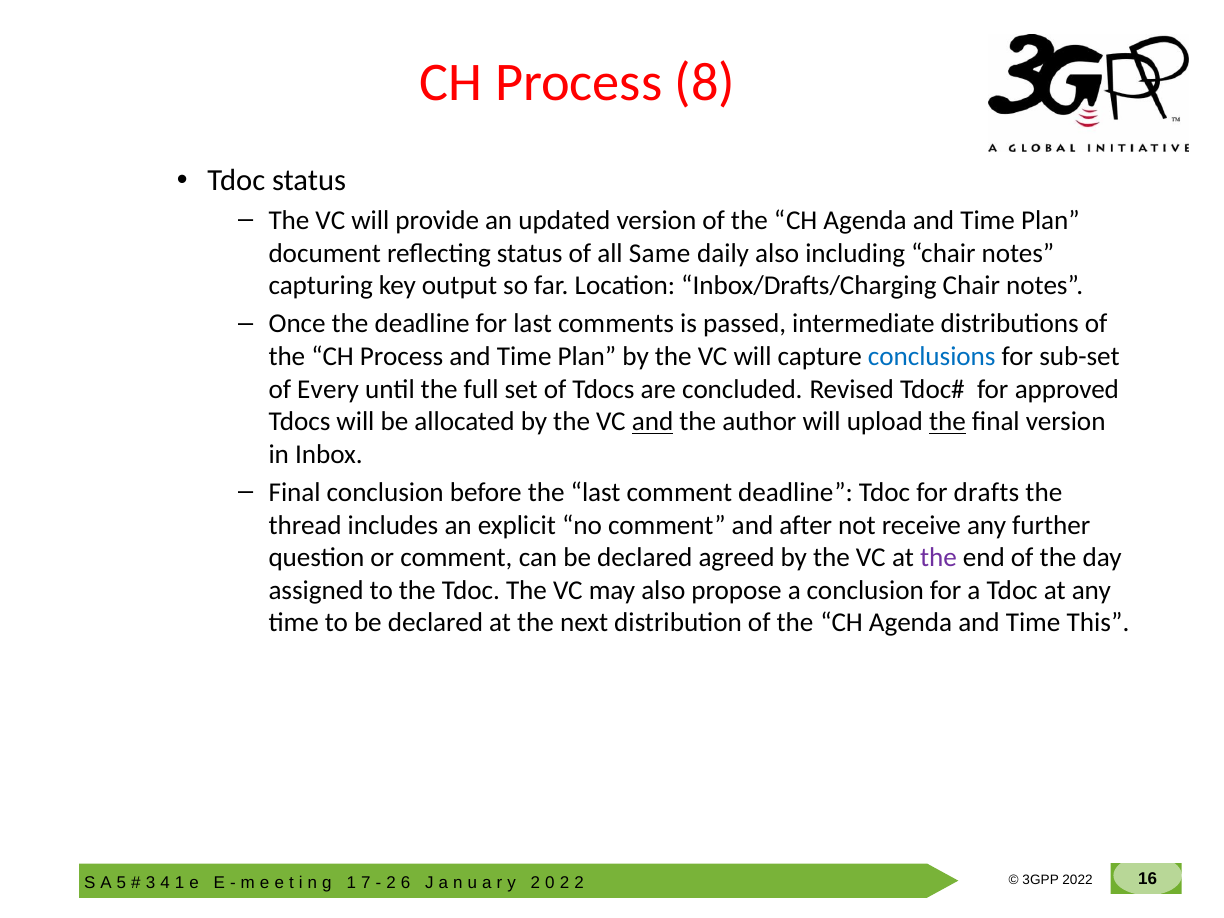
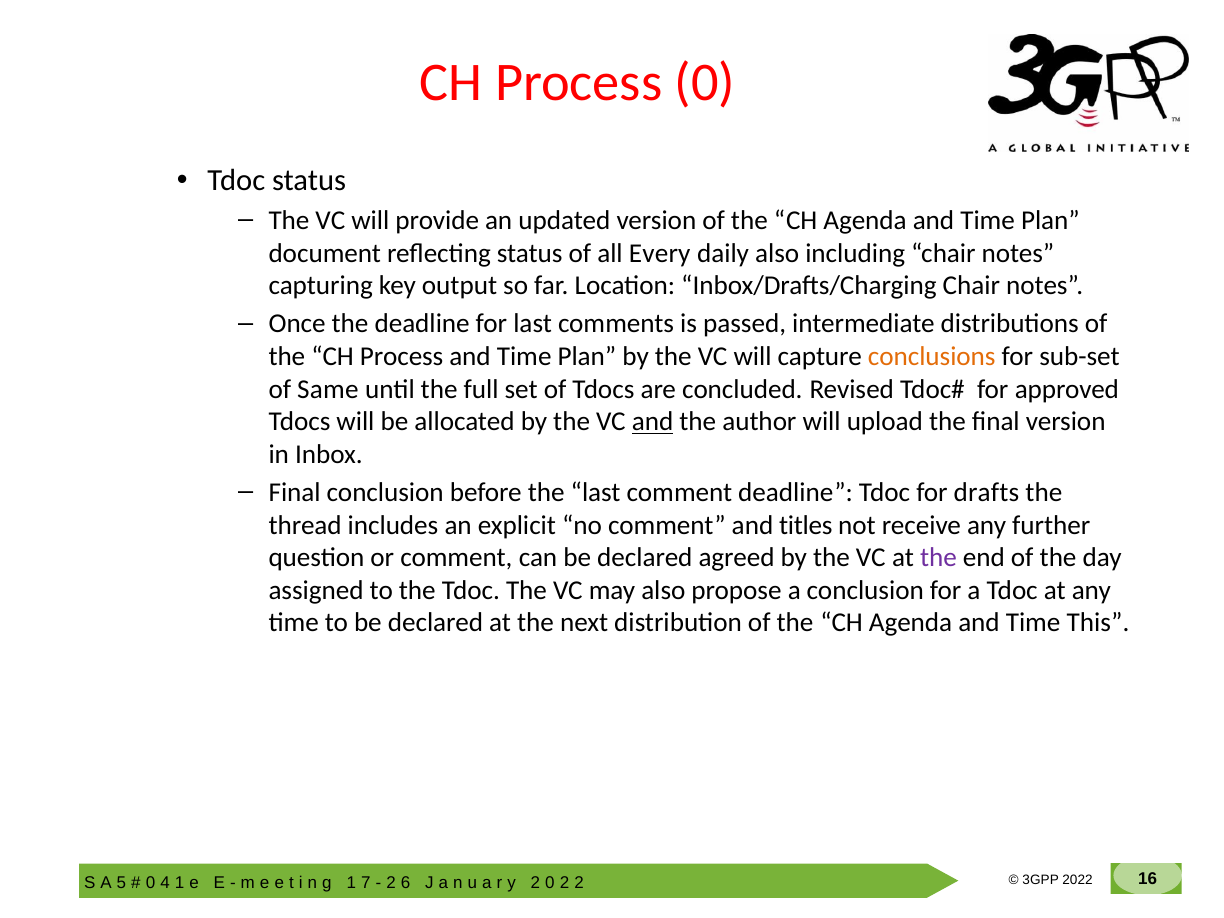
Process 8: 8 -> 0
Same: Same -> Every
conclusions colour: blue -> orange
Every: Every -> Same
the at (947, 422) underline: present -> none
after: after -> titles
3 at (151, 883): 3 -> 0
